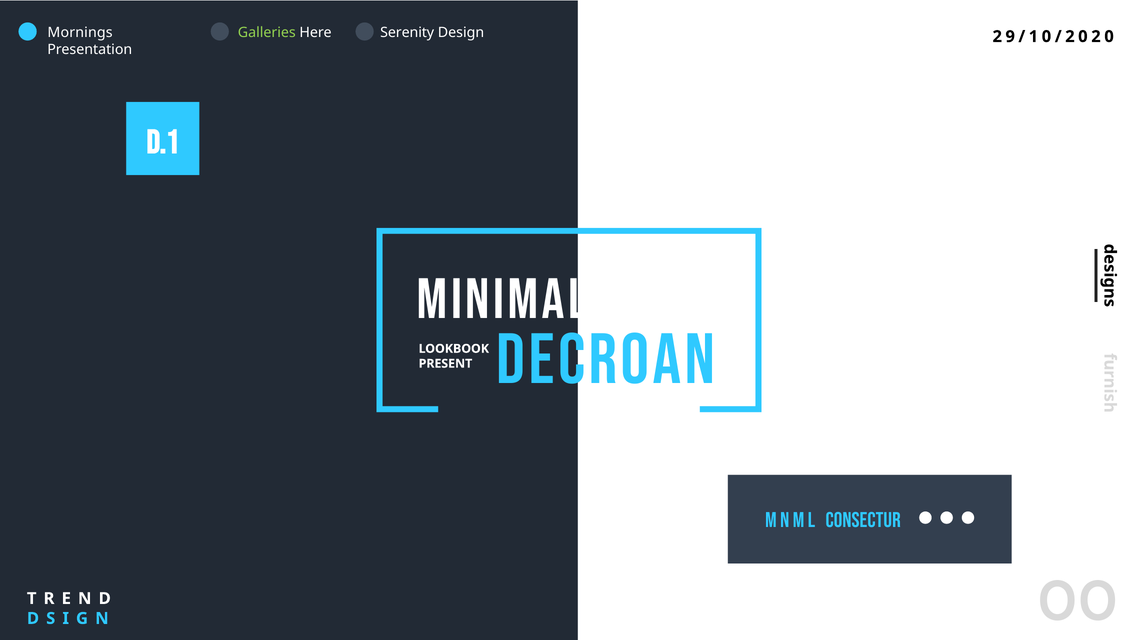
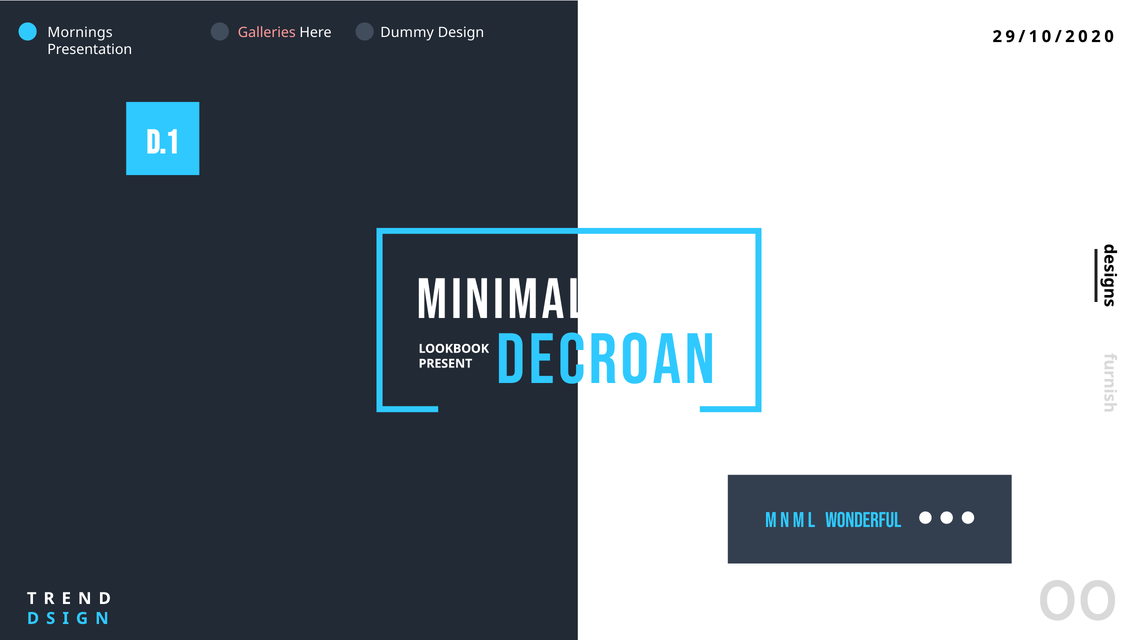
Galleries colour: light green -> pink
Serenity: Serenity -> Dummy
CONSECTUR: CONSECTUR -> WONDERFUL
